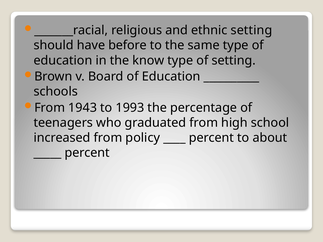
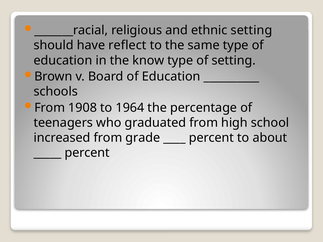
before: before -> reflect
1943: 1943 -> 1908
1993: 1993 -> 1964
policy: policy -> grade
